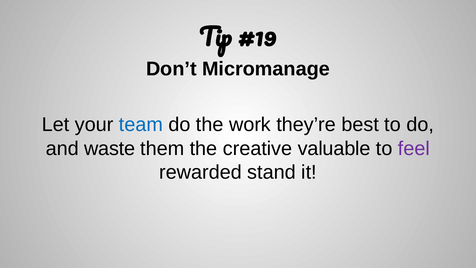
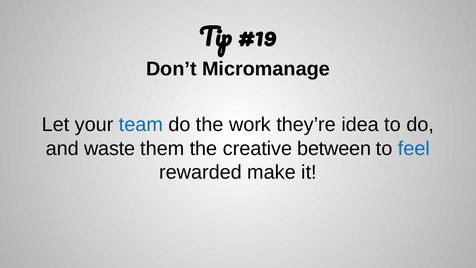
best: best -> idea
valuable: valuable -> between
feel colour: purple -> blue
stand: stand -> make
